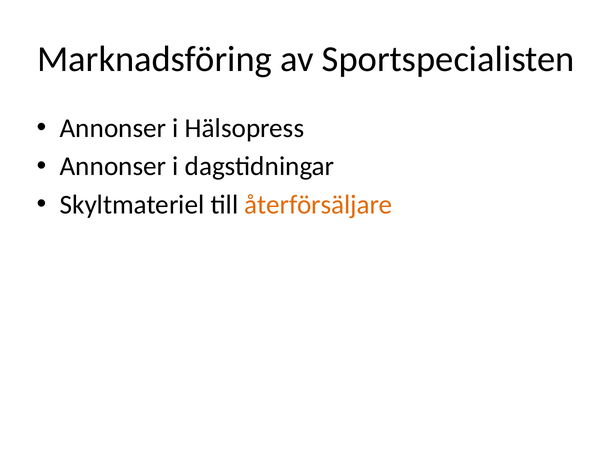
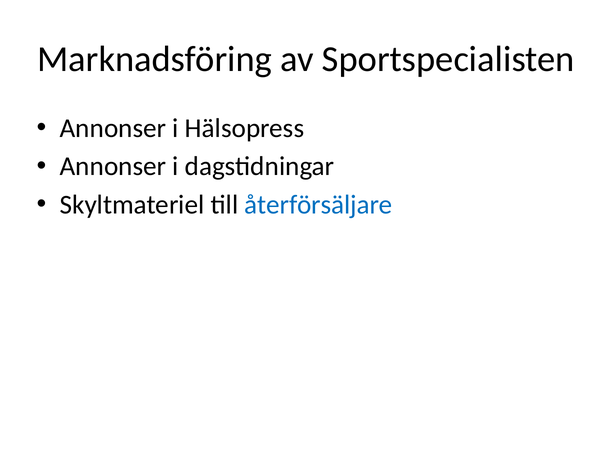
återförsäljare colour: orange -> blue
